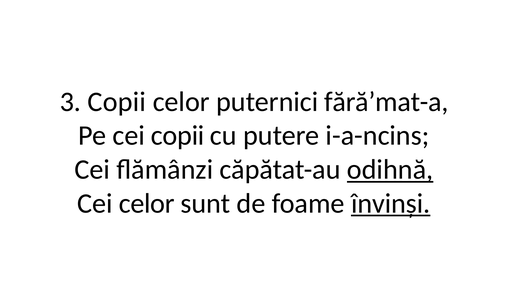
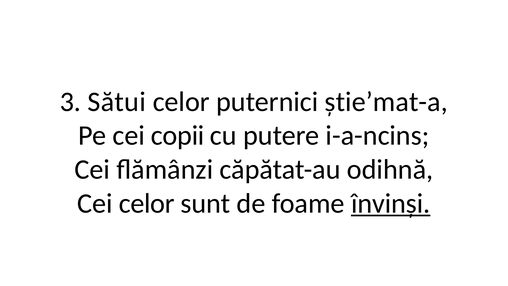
3 Copii: Copii -> Sătui
fără’mat-a: fără’mat-a -> știe’mat-a
odihnă underline: present -> none
